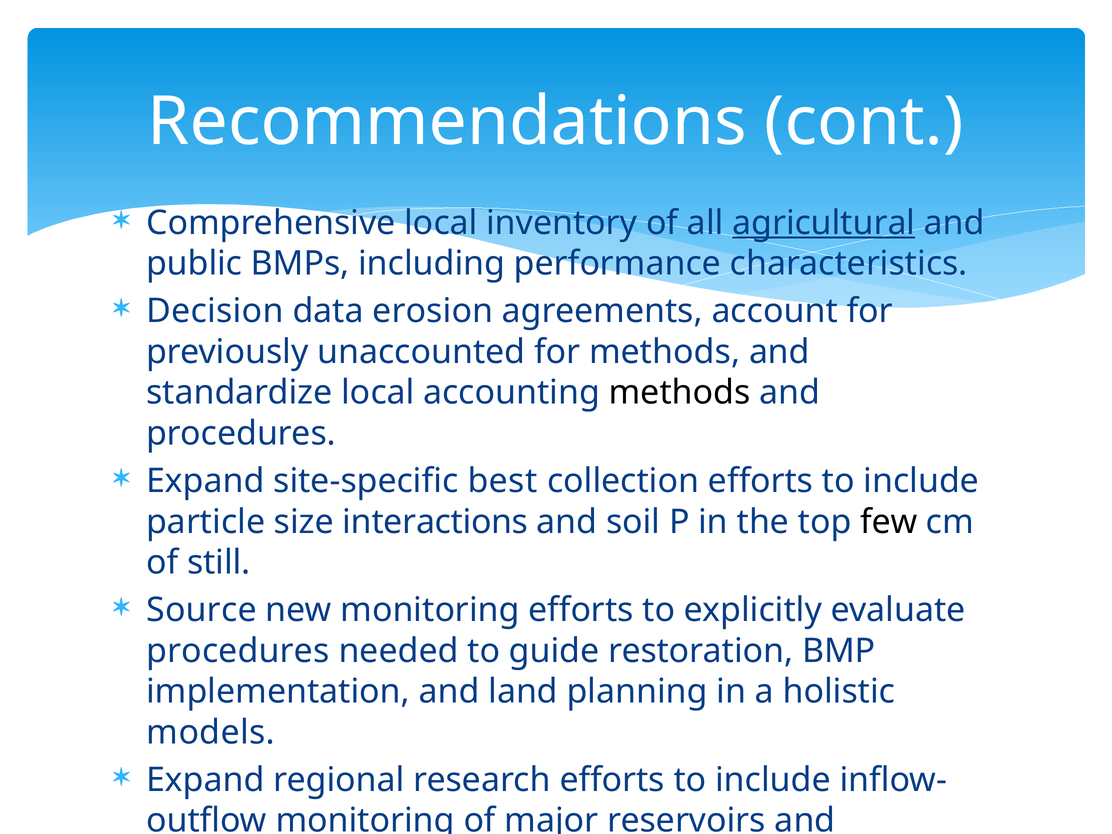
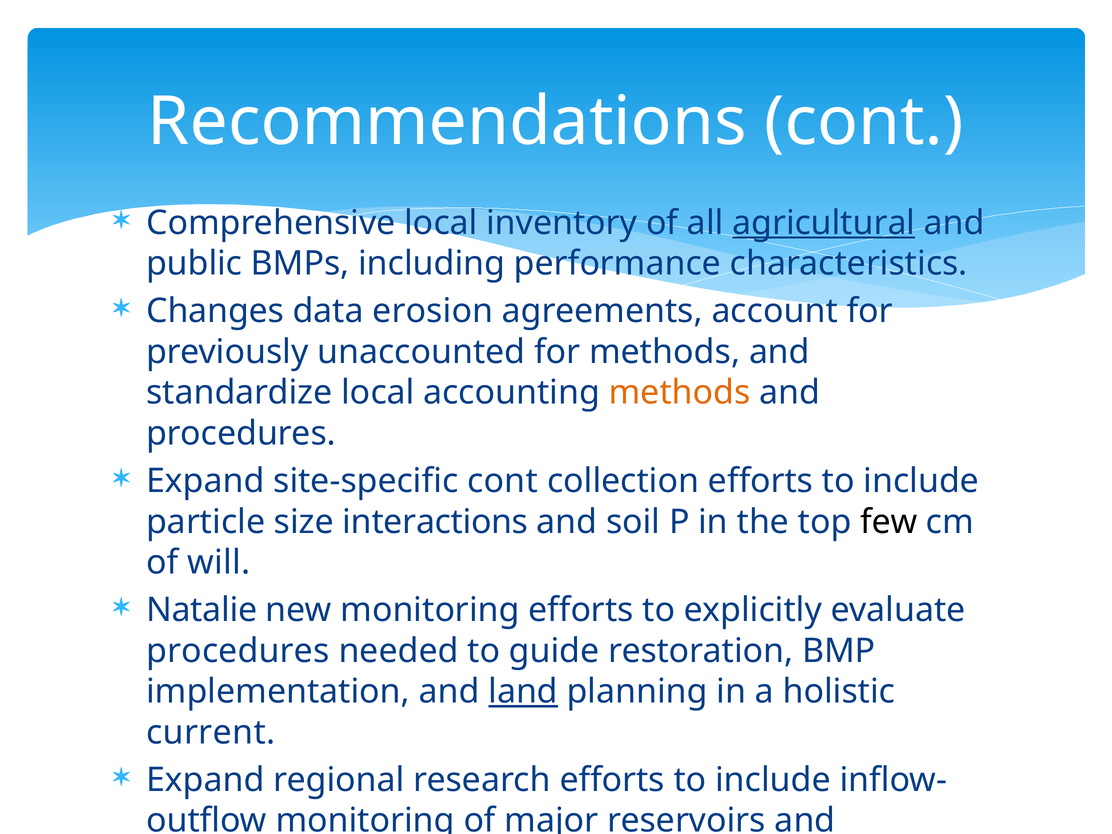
Decision: Decision -> Changes
methods at (680, 393) colour: black -> orange
site-specific best: best -> cont
still: still -> will
Source: Source -> Natalie
land underline: none -> present
models: models -> current
